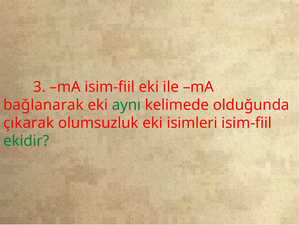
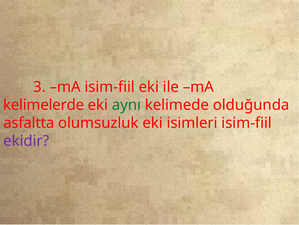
bağlanarak: bağlanarak -> kelimelerde
çıkarak: çıkarak -> asfaltta
ekidir colour: green -> purple
